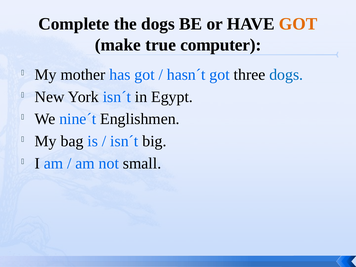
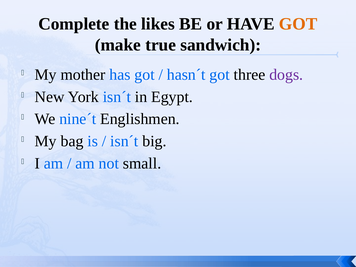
the dogs: dogs -> likes
computer: computer -> sandwich
dogs at (286, 75) colour: blue -> purple
